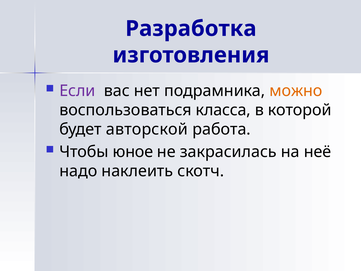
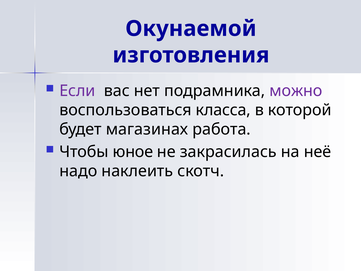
Разработка: Разработка -> Окунаемой
можно colour: orange -> purple
авторской: авторской -> магазинах
